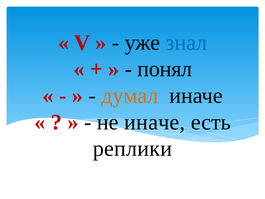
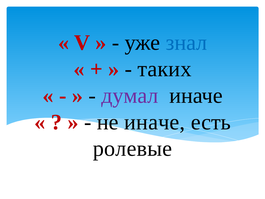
понял: понял -> таких
думал colour: orange -> purple
реплики: реплики -> ролевые
